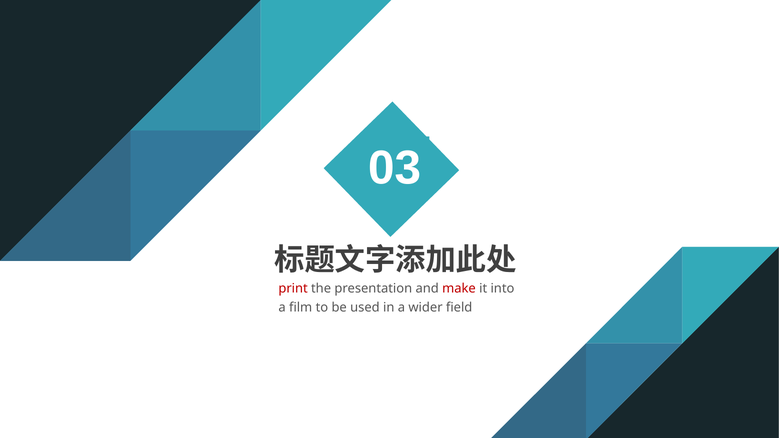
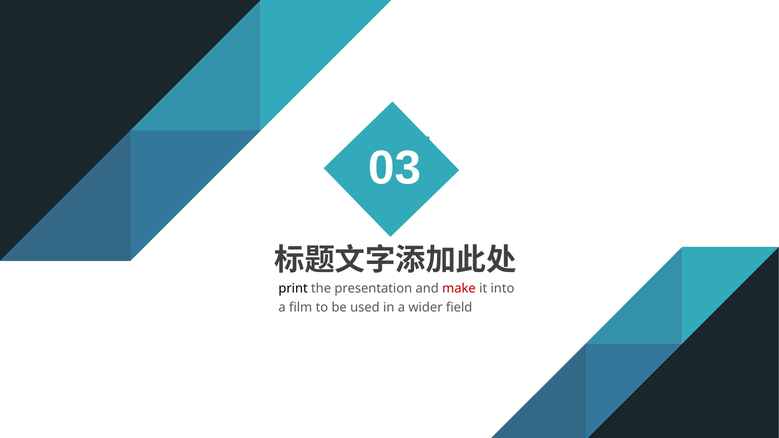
print colour: red -> black
